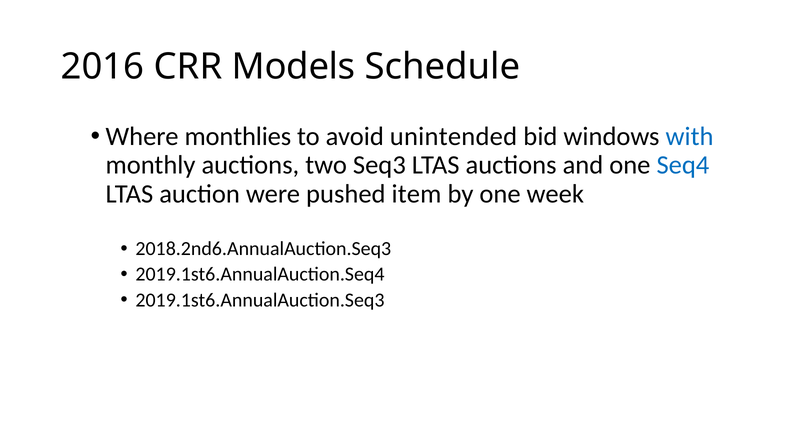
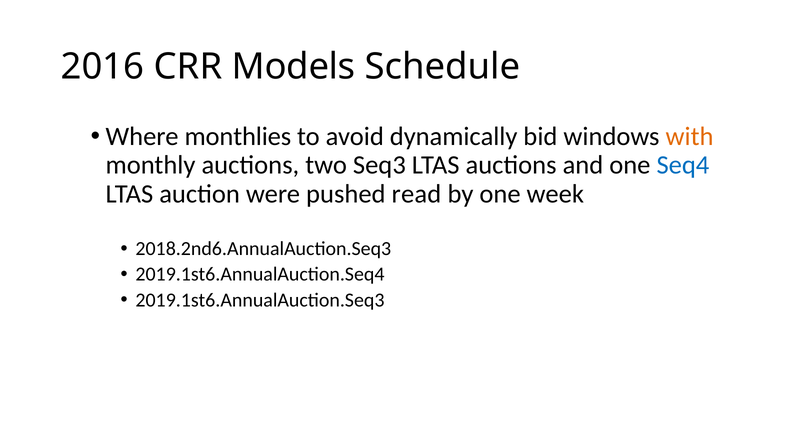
unintended: unintended -> dynamically
with colour: blue -> orange
item: item -> read
